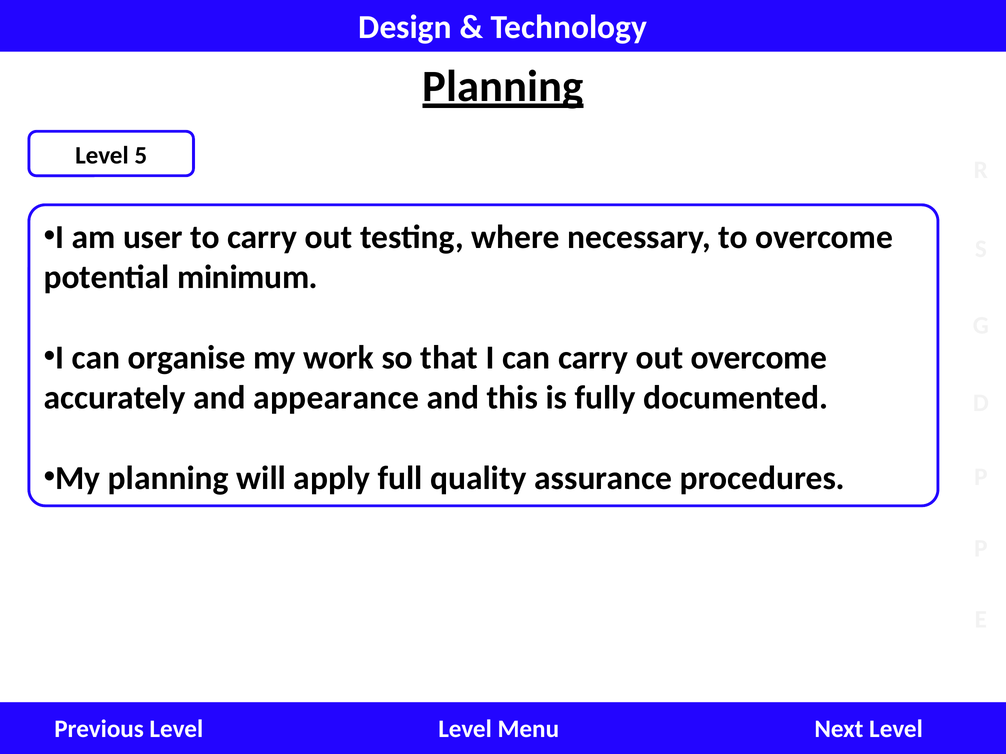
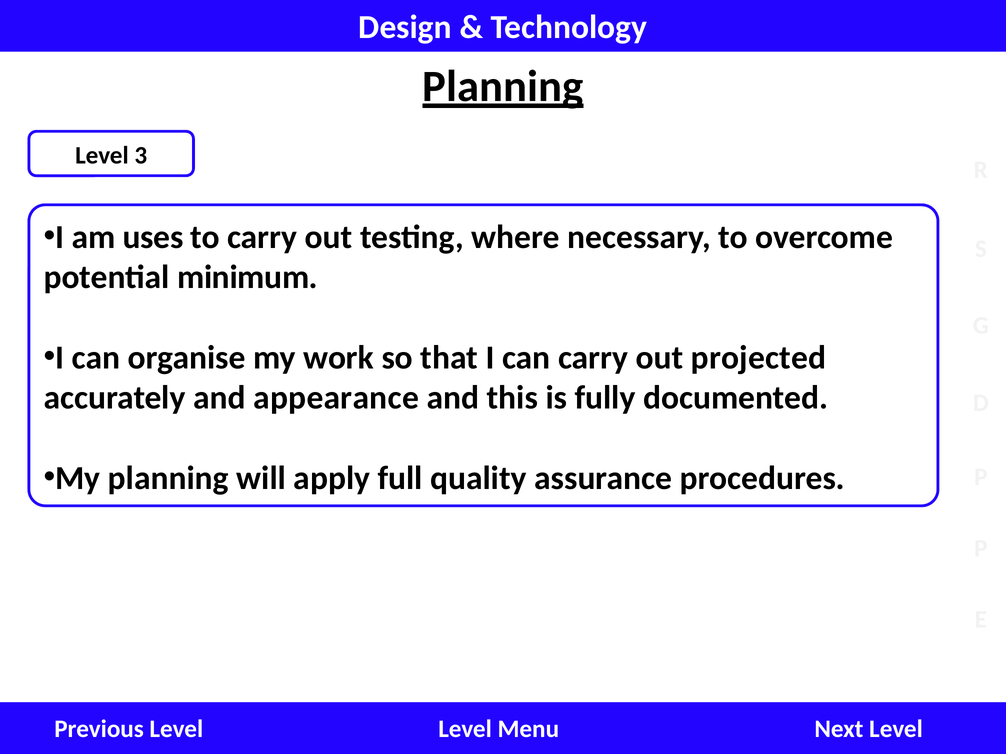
5: 5 -> 3
user: user -> uses
out overcome: overcome -> projected
